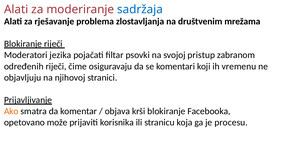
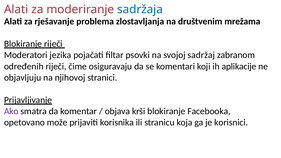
pristup: pristup -> sadržaj
vremenu: vremenu -> aplikacije
Ako colour: orange -> purple
procesu: procesu -> korisnici
